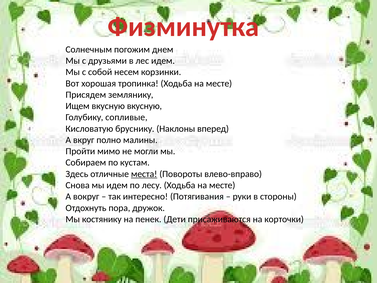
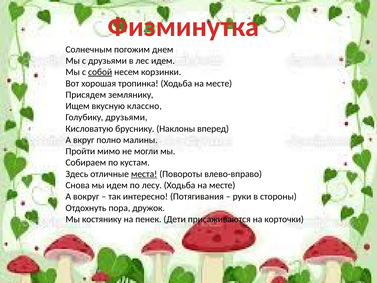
собой underline: none -> present
вкусную вкусную: вкусную -> классно
Голубику сопливые: сопливые -> друзьями
